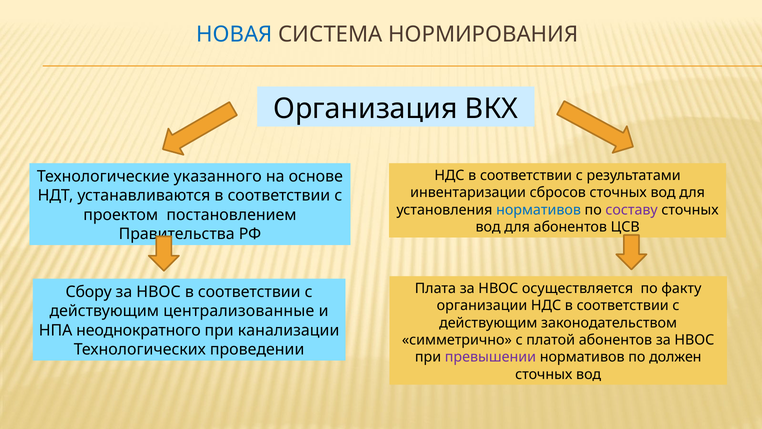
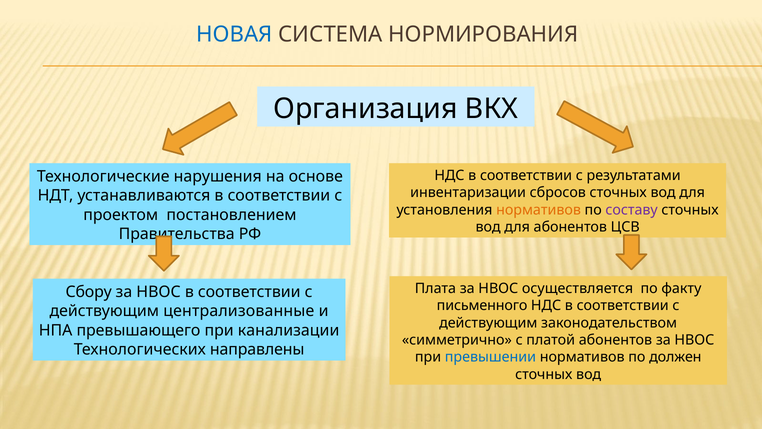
указанного: указанного -> нарушения
нормативов at (539, 210) colour: blue -> orange
организации: организации -> письменного
неоднократного: неоднократного -> превышающего
проведении: проведении -> направлены
превышении colour: purple -> blue
